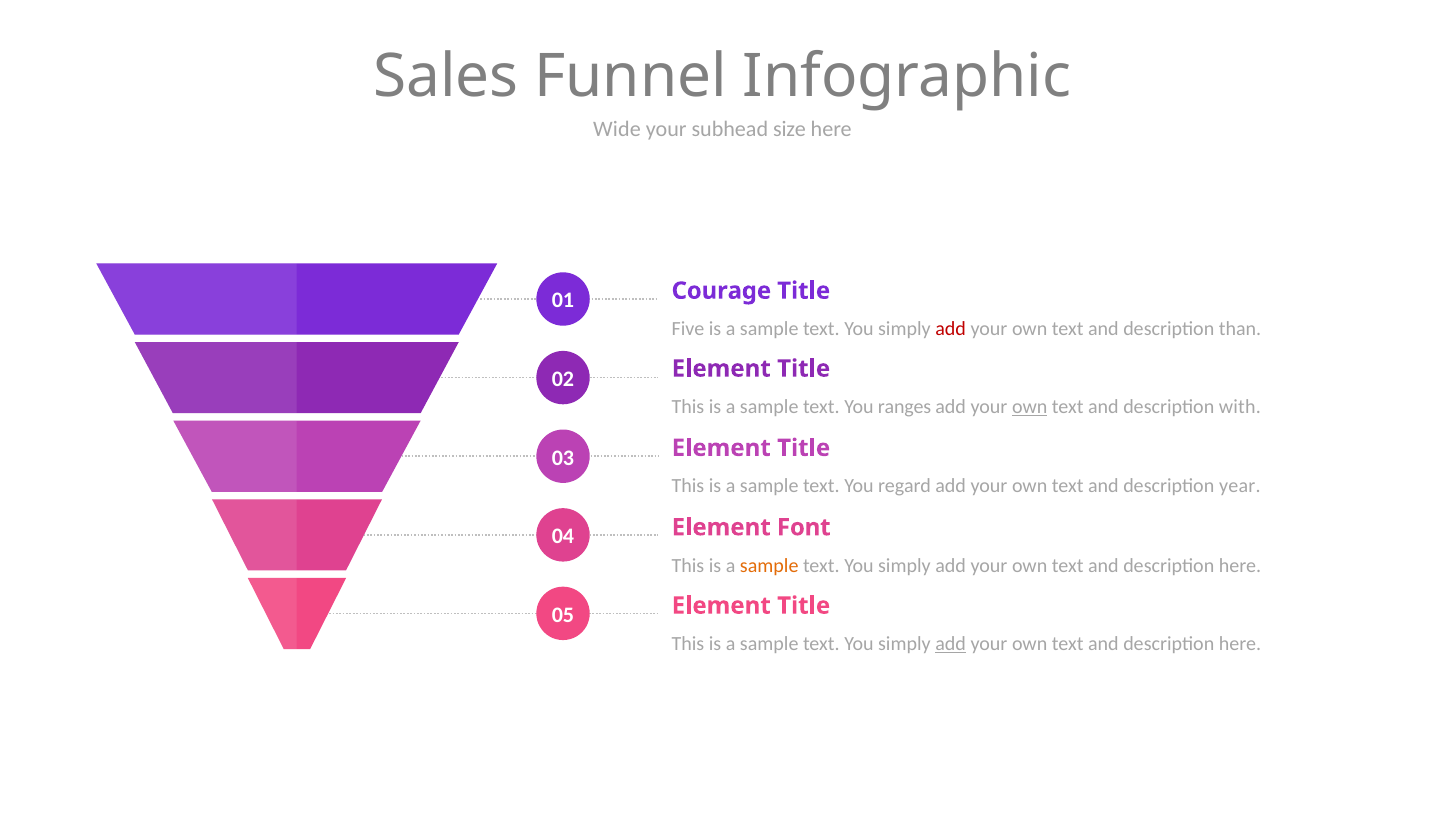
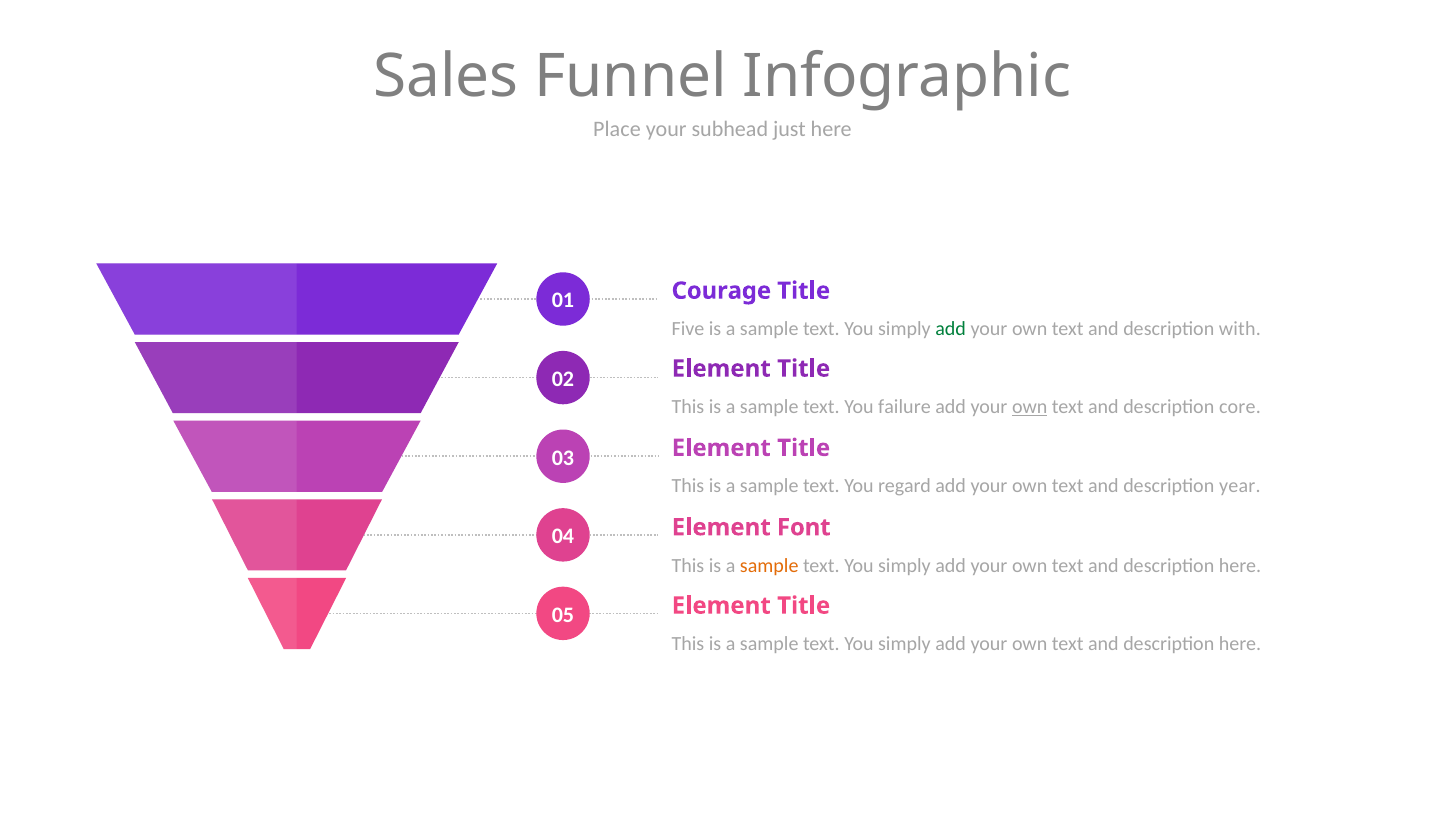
Wide: Wide -> Place
size: size -> just
add at (951, 329) colour: red -> green
than: than -> with
ranges: ranges -> failure
with: with -> core
add at (951, 644) underline: present -> none
